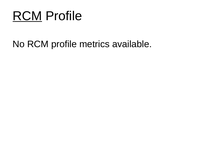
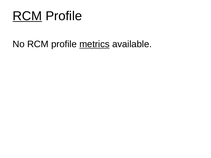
metrics underline: none -> present
